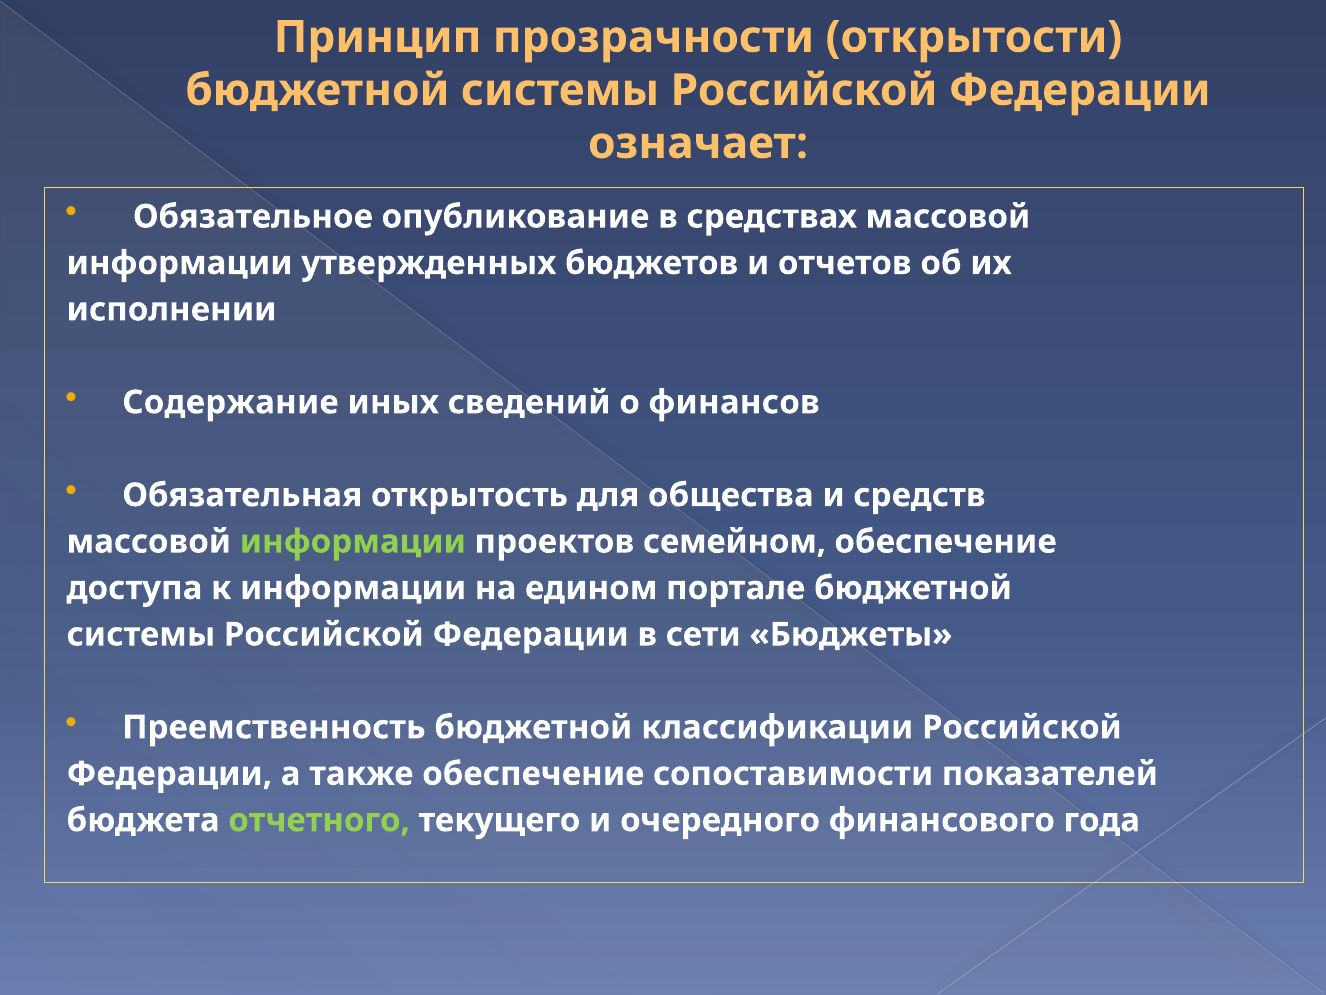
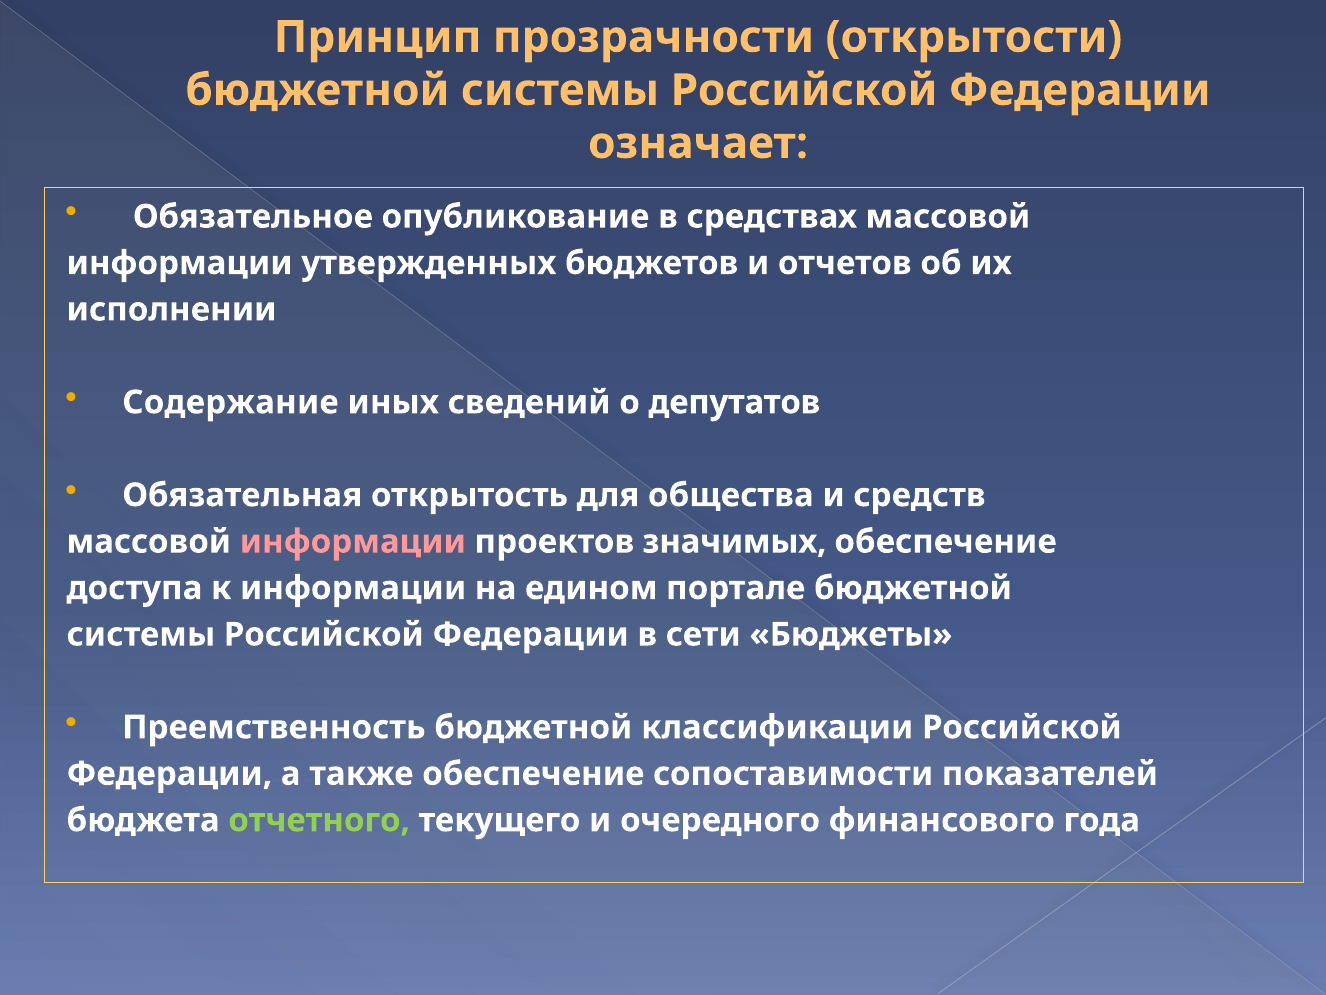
финансов: финансов -> депутатов
информации at (353, 541) colour: light green -> pink
семейном: семейном -> значимых
